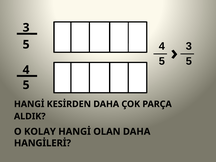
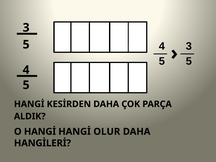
O KOLAY: KOLAY -> HANGİ
OLAN: OLAN -> OLUR
